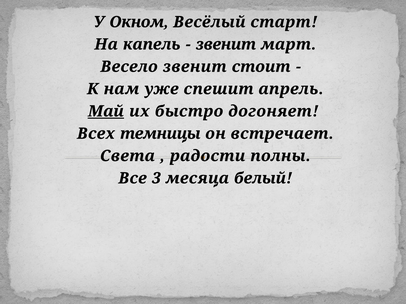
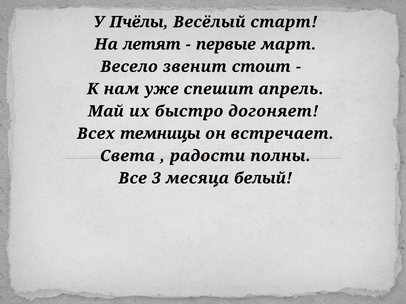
Окном: Окном -> Пчёлы
капель: капель -> летят
звенит at (226, 44): звенит -> первые
Май underline: present -> none
